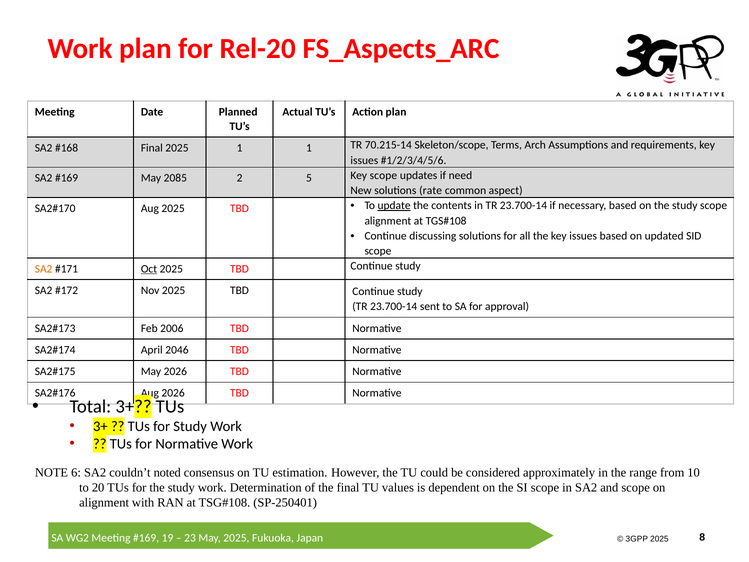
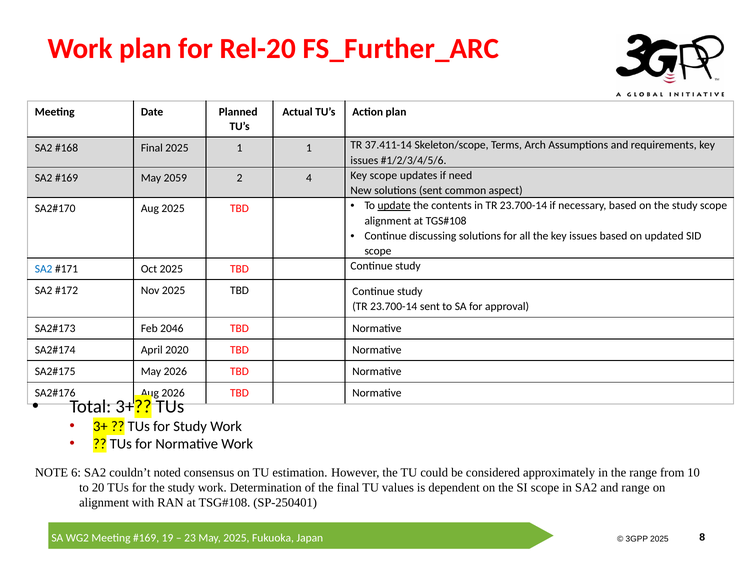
FS_Aspects_ARC: FS_Aspects_ARC -> FS_Further_ARC
70.215-14: 70.215-14 -> 37.411-14
2085: 2085 -> 2059
5: 5 -> 4
solutions rate: rate -> sent
SA2 at (44, 269) colour: orange -> blue
Oct underline: present -> none
2006: 2006 -> 2046
2046: 2046 -> 2020
and scope: scope -> range
